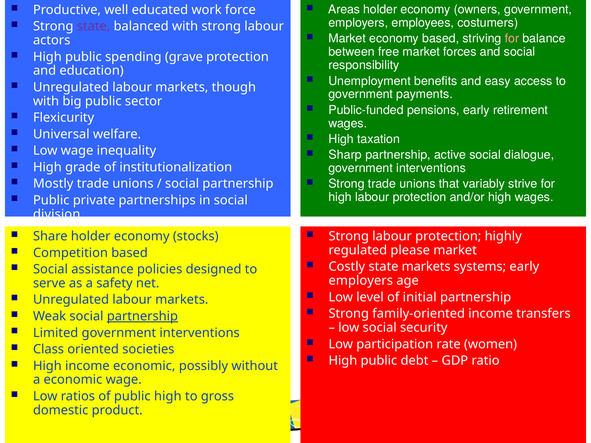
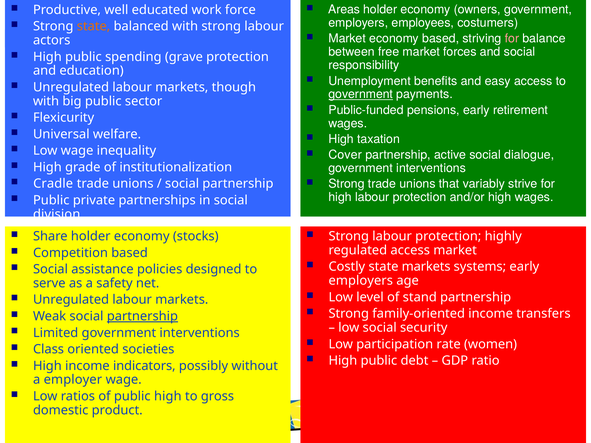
state at (94, 26) colour: purple -> orange
government at (361, 94) underline: none -> present
Sharp: Sharp -> Cover
Mostly: Mostly -> Cradle
regulated please: please -> access
initial: initial -> stand
income economic: economic -> indicators
a economic: economic -> employer
